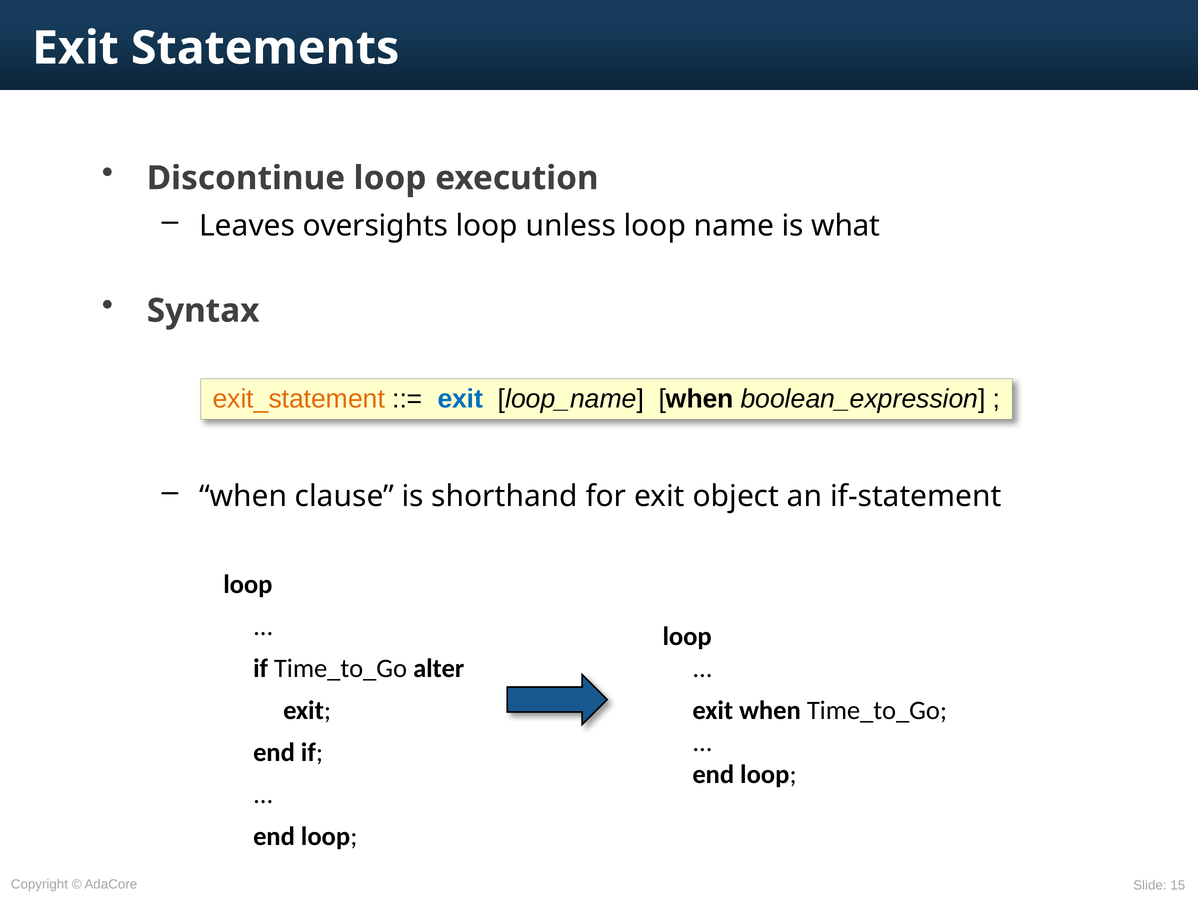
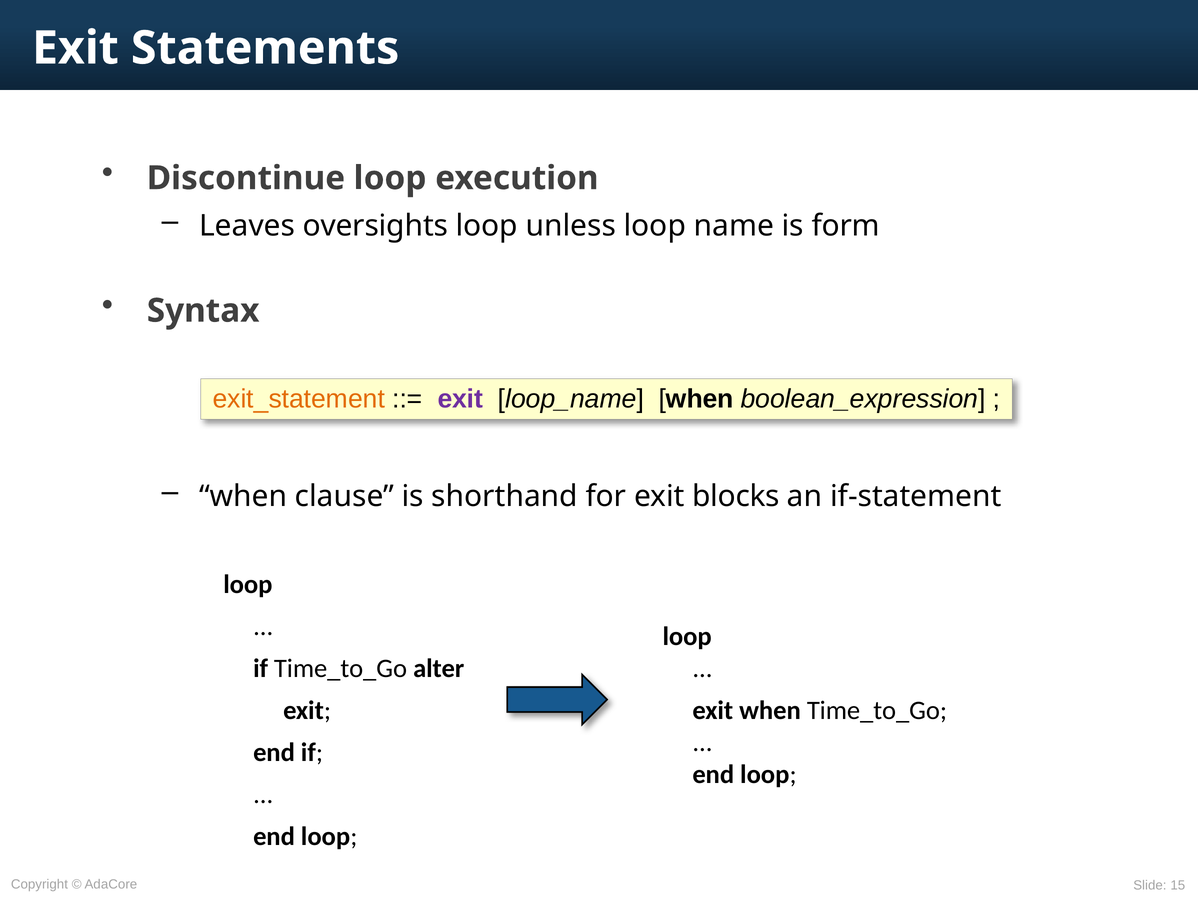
what: what -> form
exit at (460, 399) colour: blue -> purple
object: object -> blocks
